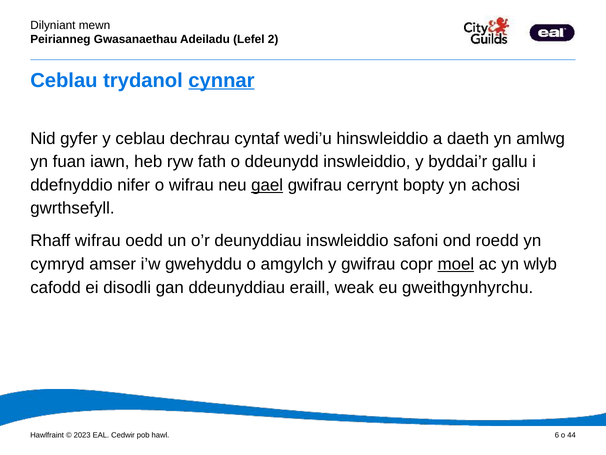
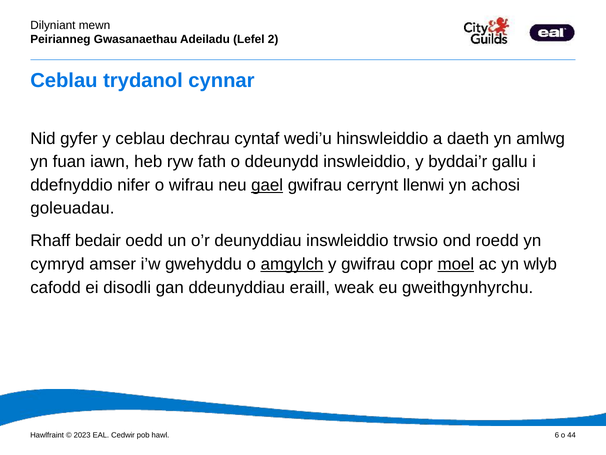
cynnar underline: present -> none
bopty: bopty -> llenwi
gwrthsefyll: gwrthsefyll -> goleuadau
Rhaff wifrau: wifrau -> bedair
safoni: safoni -> trwsio
amgylch underline: none -> present
